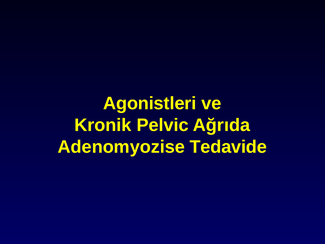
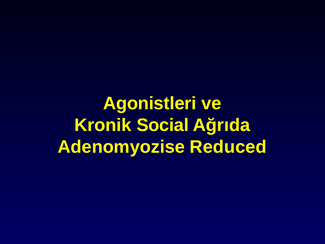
Pelvic: Pelvic -> Social
Tedavide: Tedavide -> Reduced
